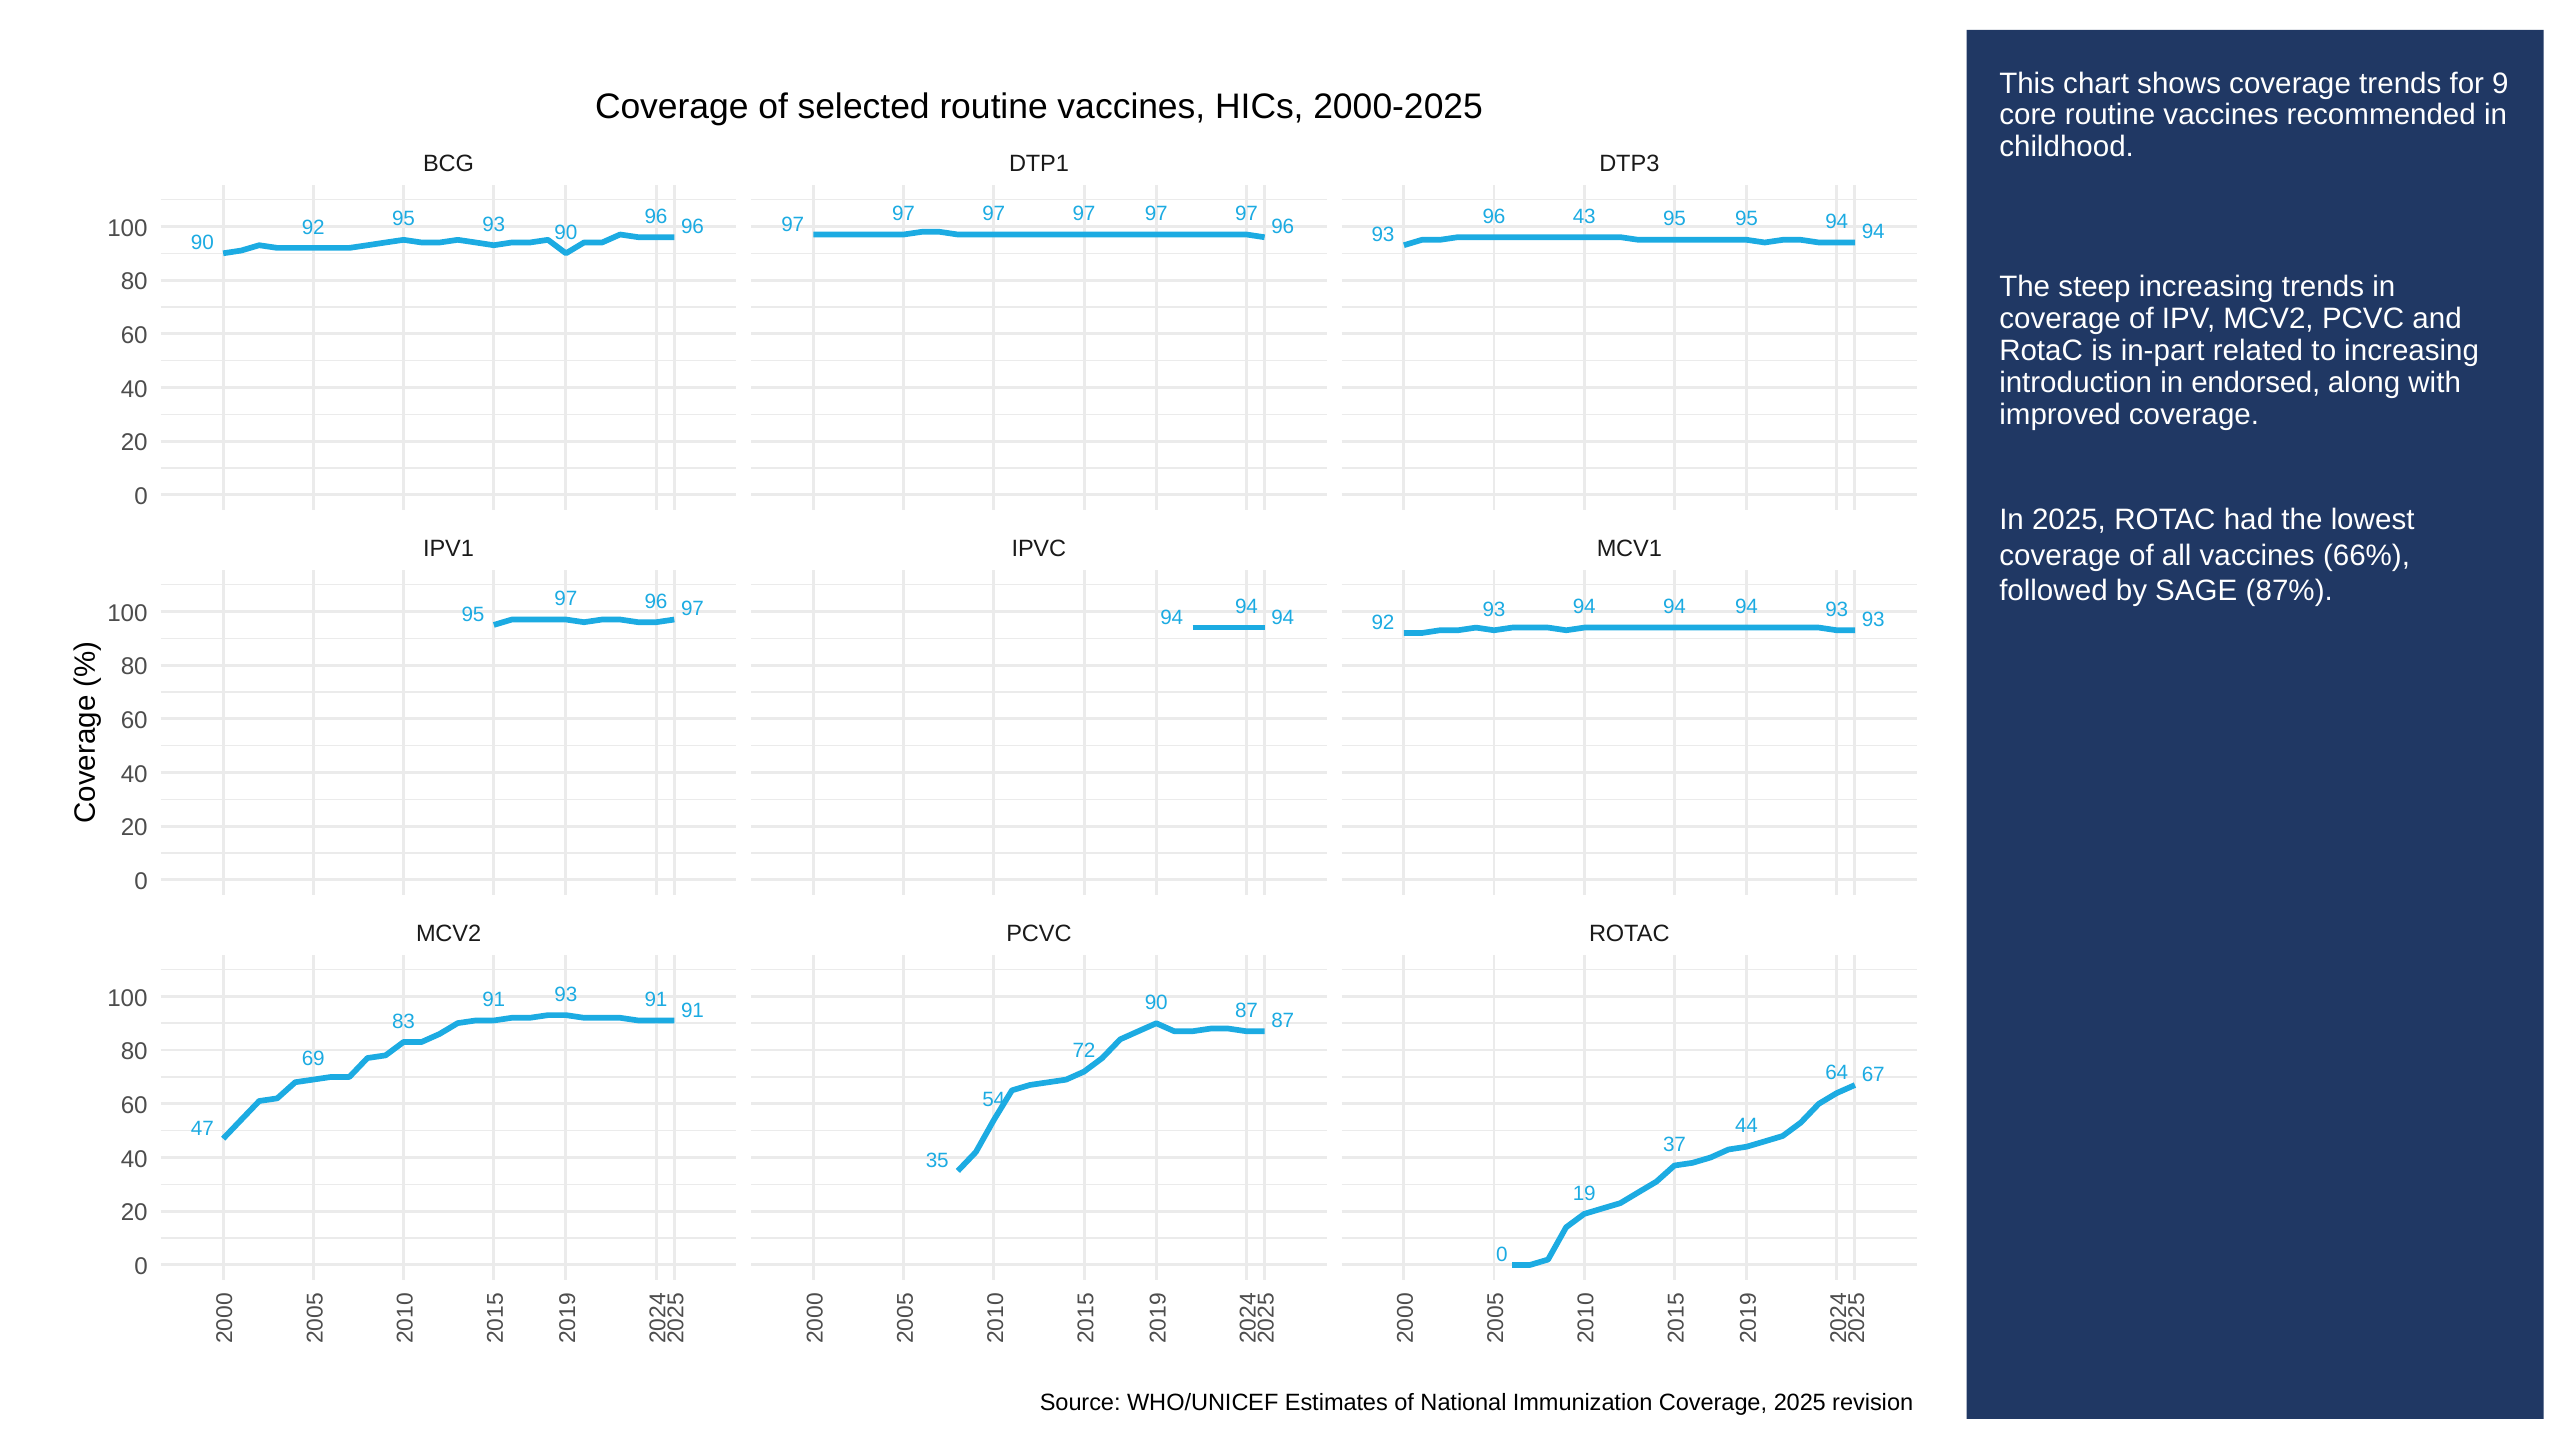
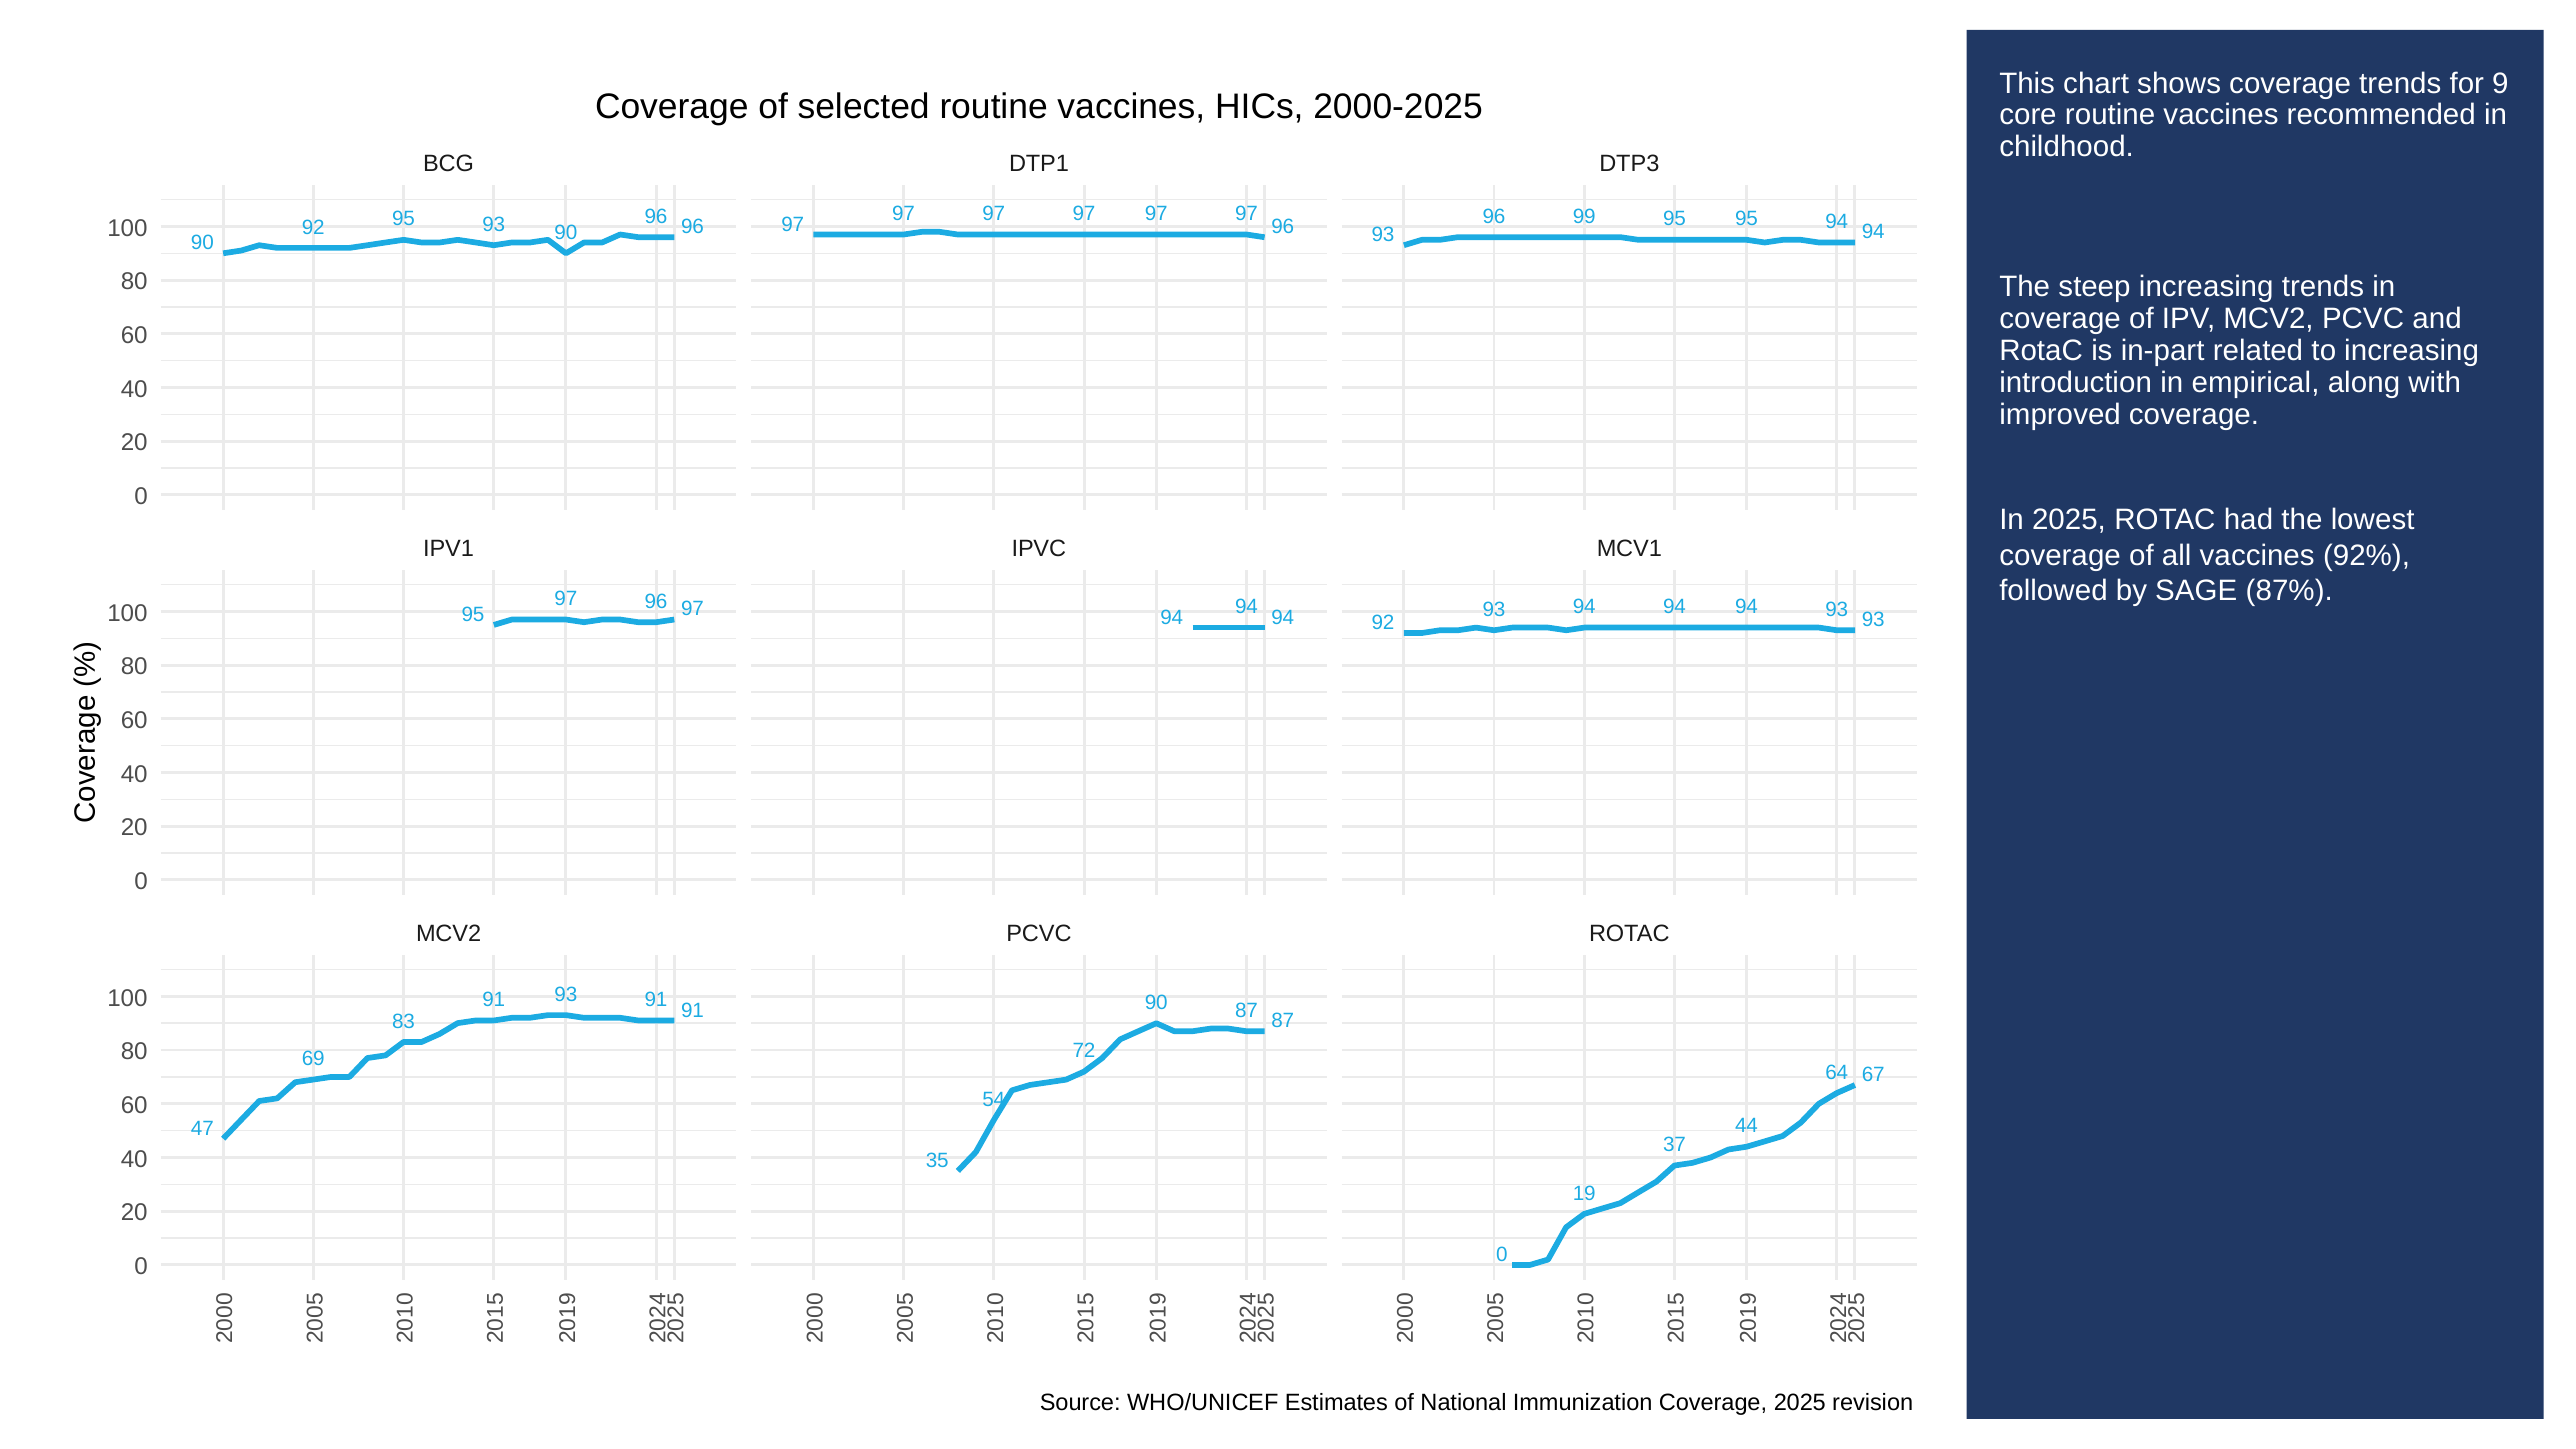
43: 43 -> 99
endorsed: endorsed -> empirical
66%: 66% -> 92%
